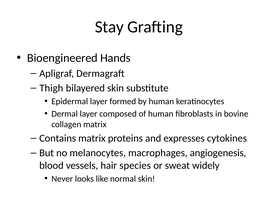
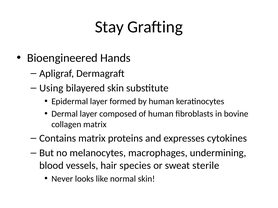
Thigh: Thigh -> Using
angiogenesis: angiogenesis -> undermining
widely: widely -> sterile
